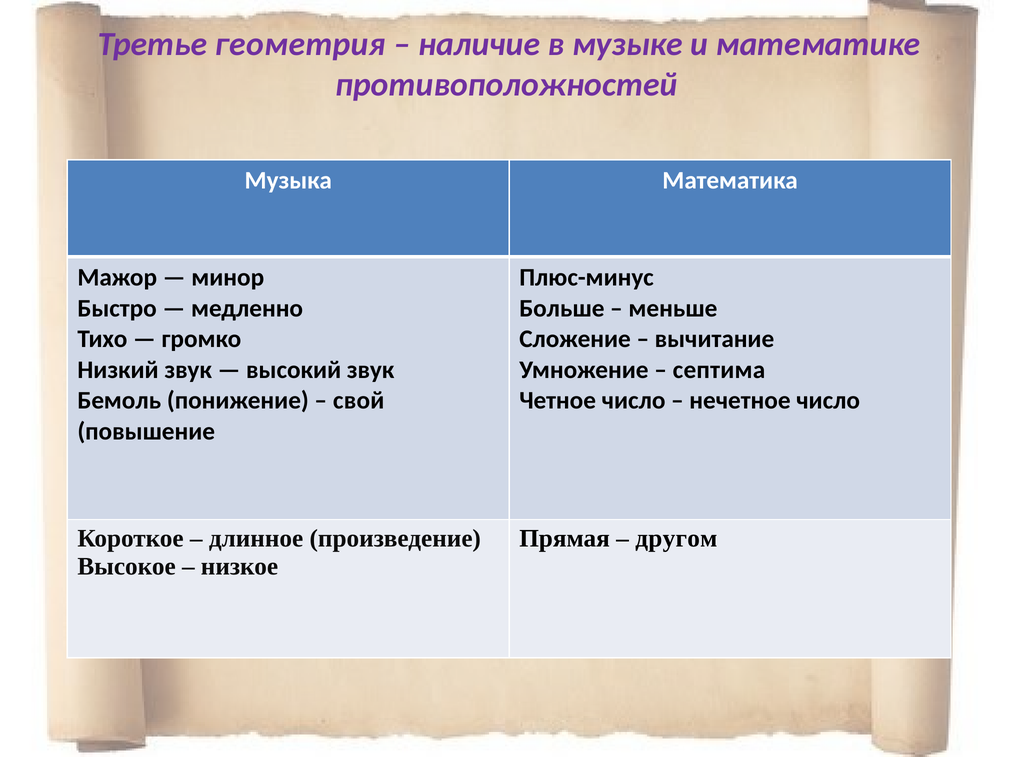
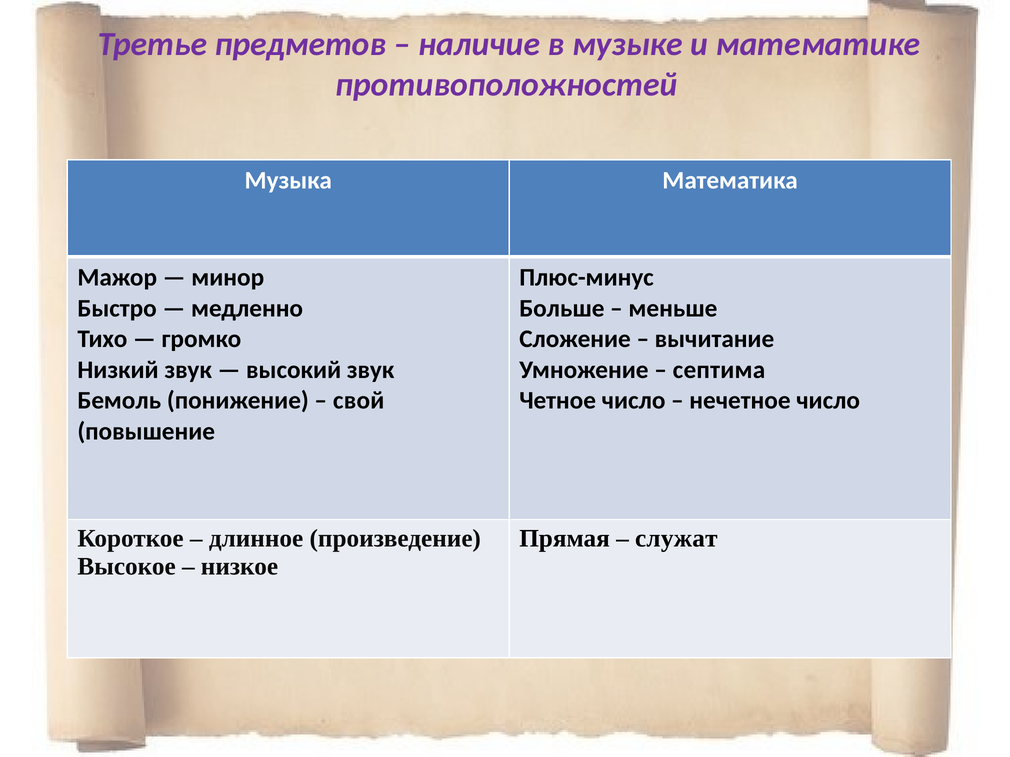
геометрия: геометрия -> предметов
другом: другом -> служат
